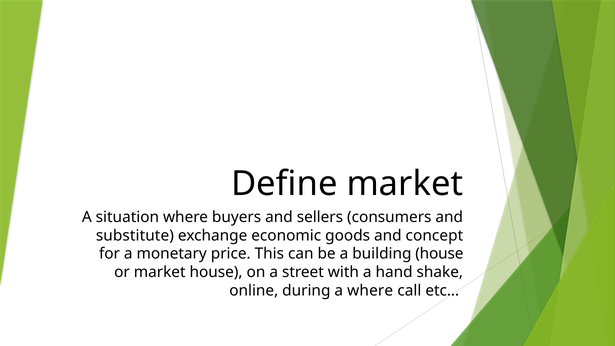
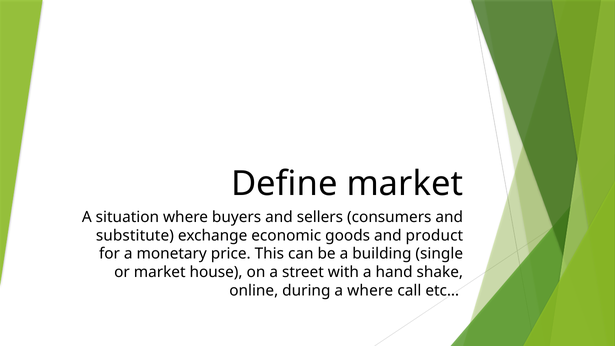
concept: concept -> product
building house: house -> single
